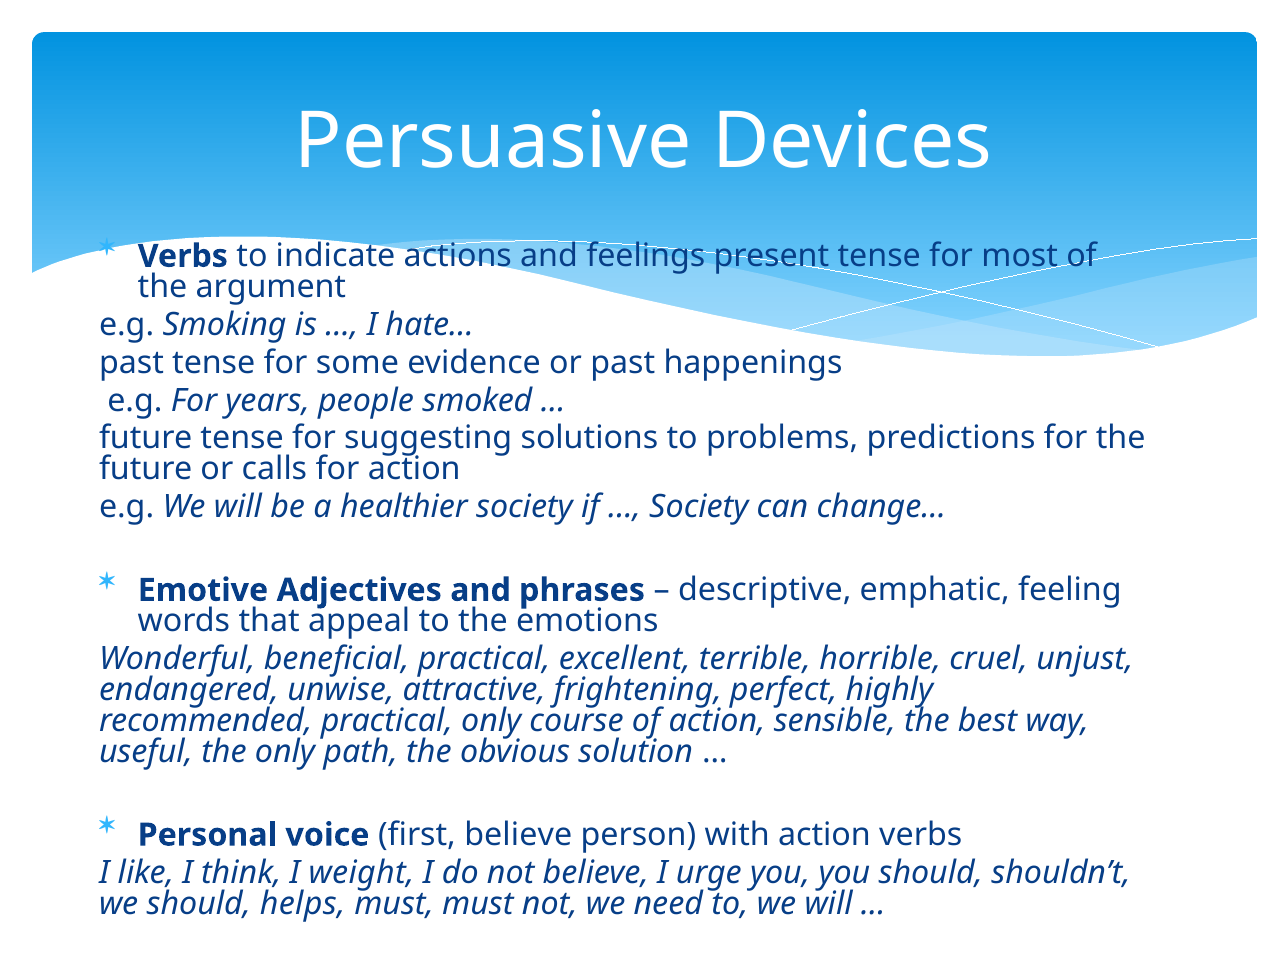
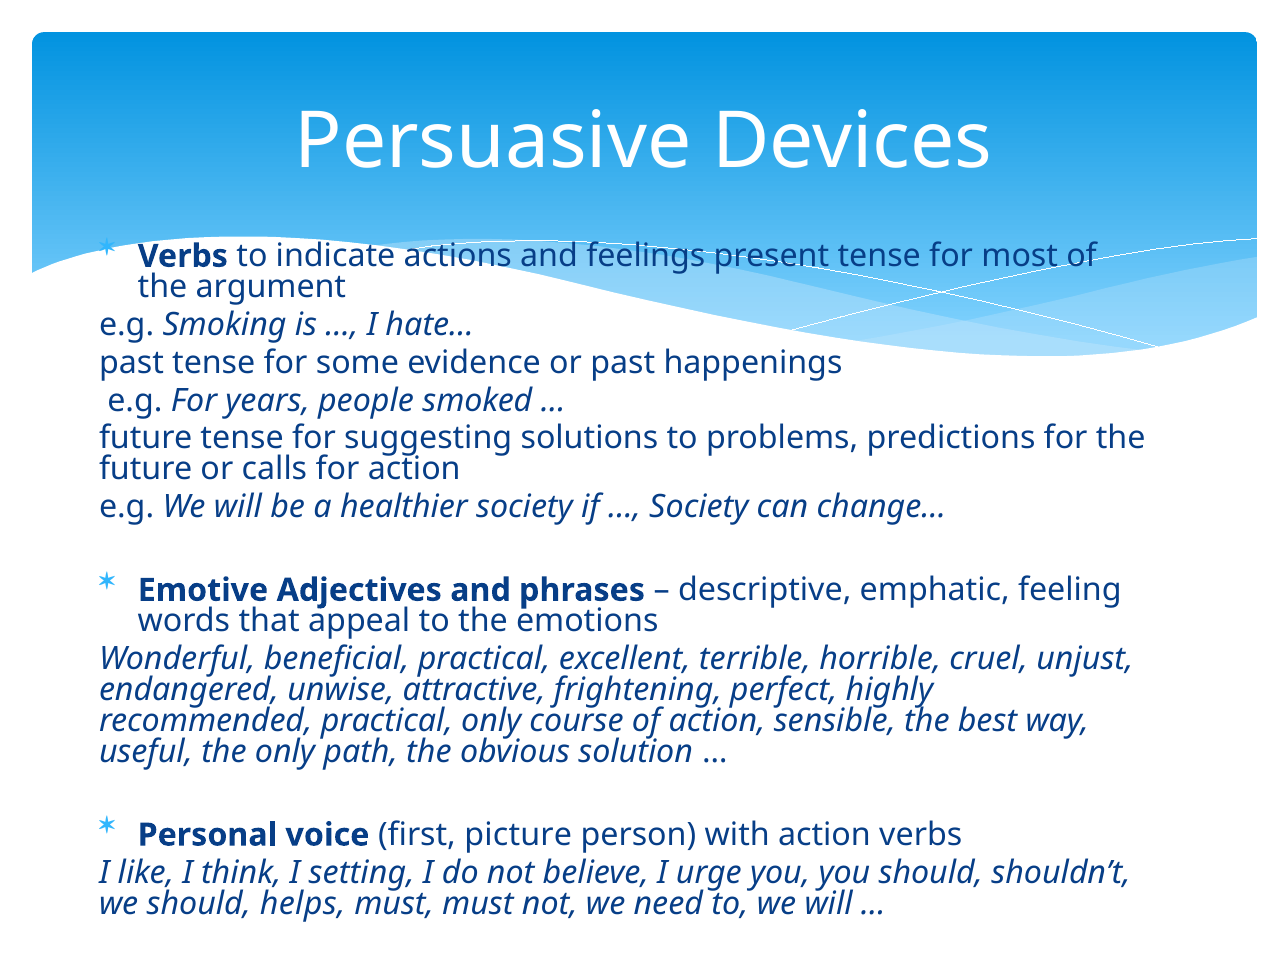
first believe: believe -> picture
weight: weight -> setting
